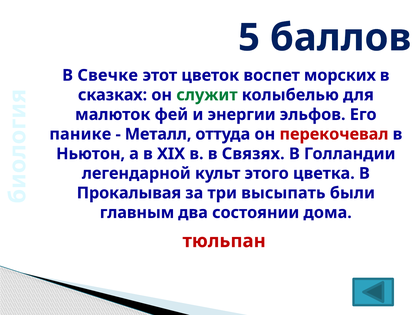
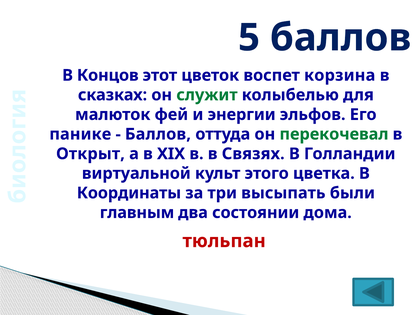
Свечке: Свечке -> Концов
морских: морских -> корзина
Металл at (158, 134): Металл -> Баллов
перекочевал colour: red -> green
Ньютон: Ньютон -> Открыт
легендарной: легендарной -> виртуальной
Прокалывая: Прокалывая -> Координаты
